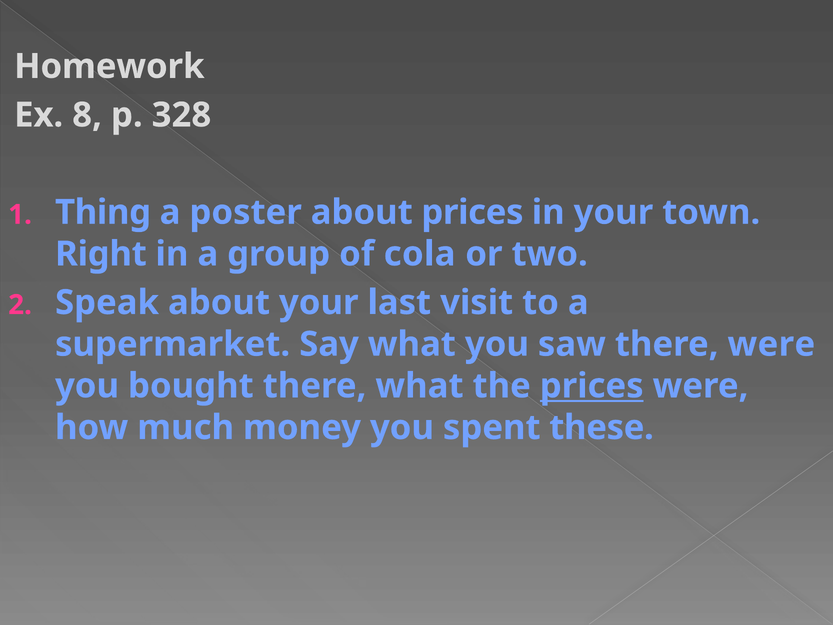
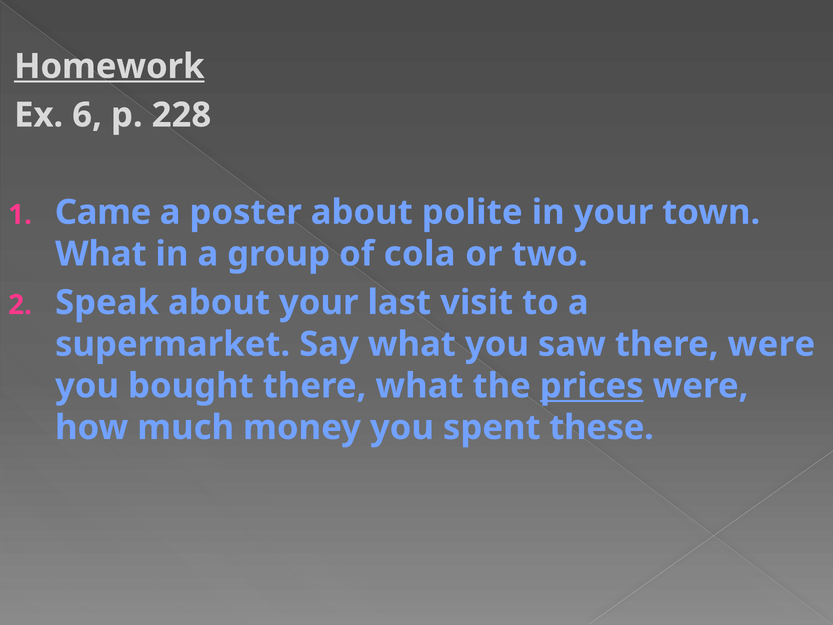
Homework underline: none -> present
8: 8 -> 6
328: 328 -> 228
Thing: Thing -> Came
about prices: prices -> polite
Right at (101, 254): Right -> What
